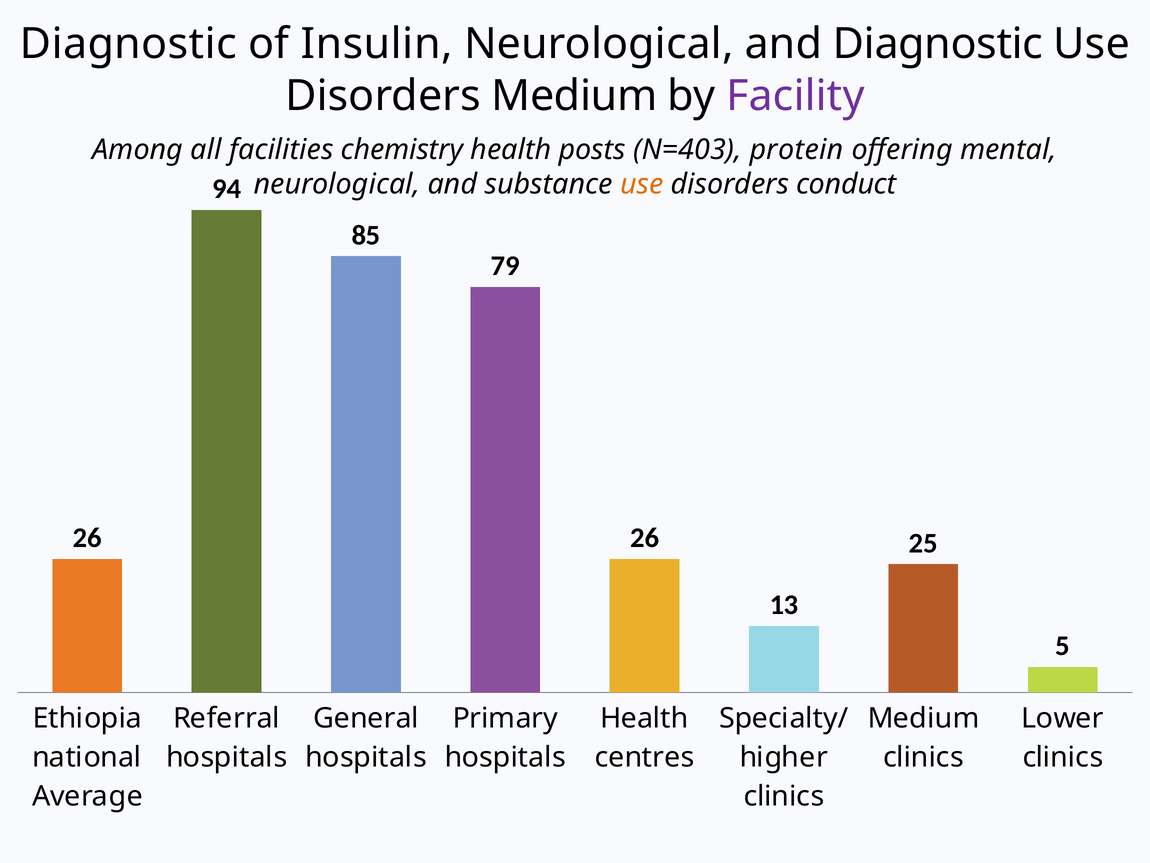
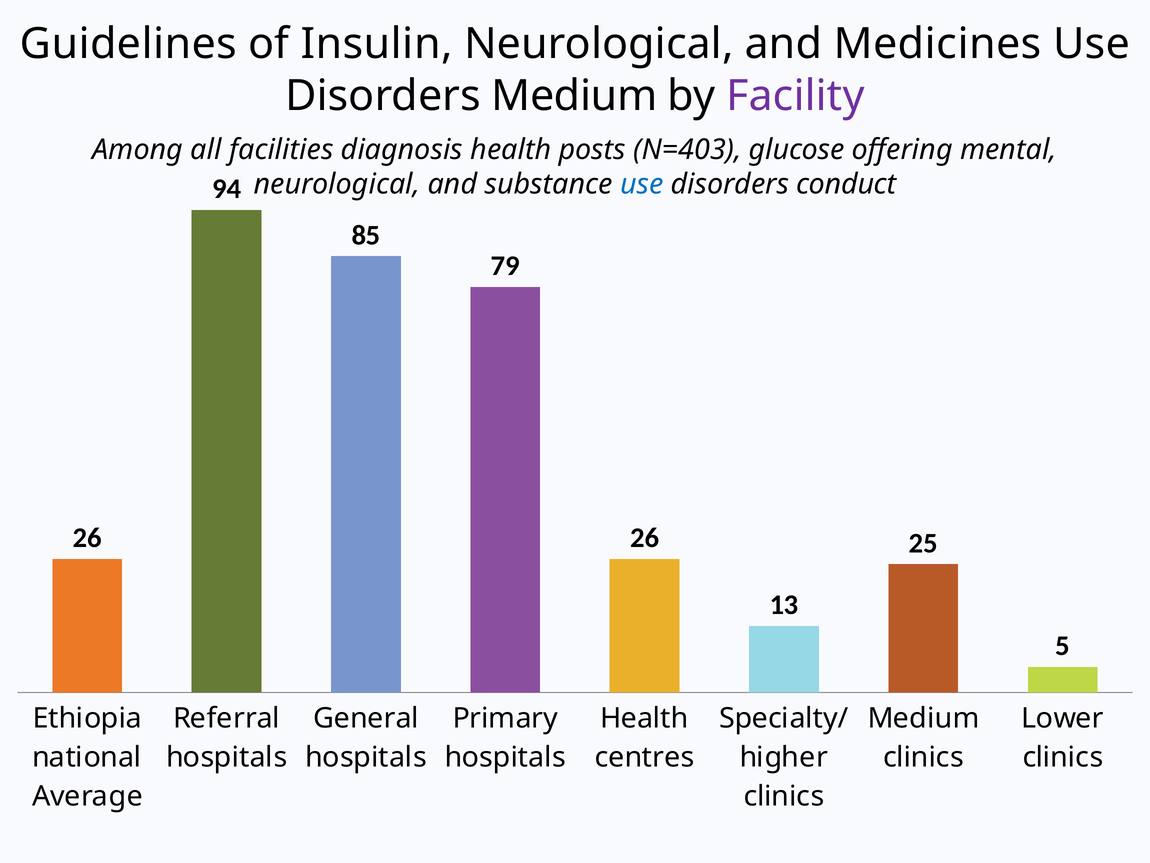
Diagnostic at (128, 44): Diagnostic -> Guidelines
and Diagnostic: Diagnostic -> Medicines
chemistry: chemistry -> diagnosis
protein: protein -> glucose
use at (642, 184) colour: orange -> blue
